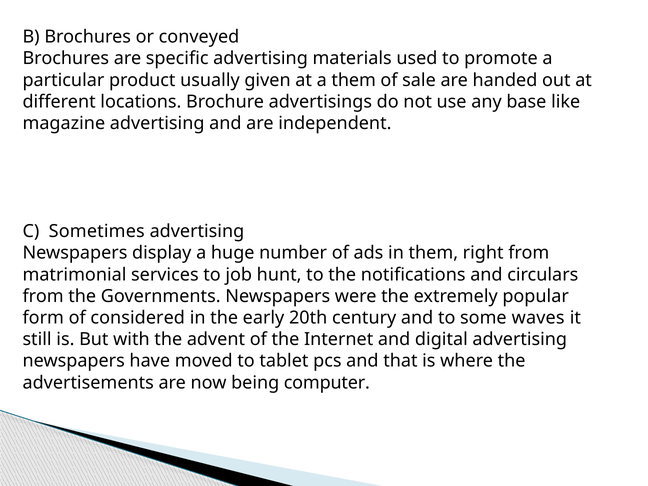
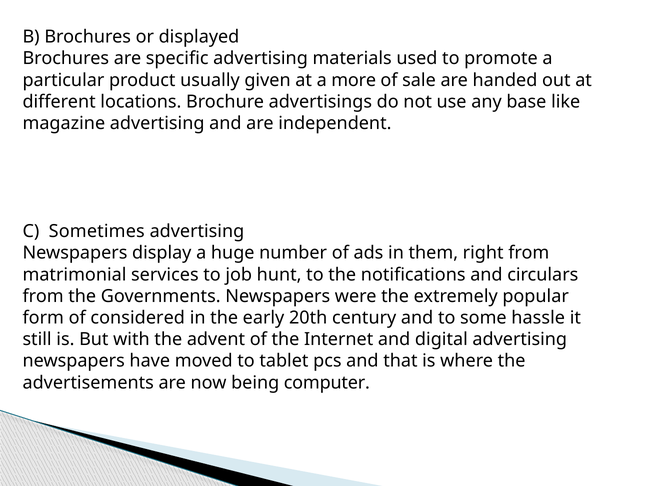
conveyed: conveyed -> displayed
a them: them -> more
waves: waves -> hassle
